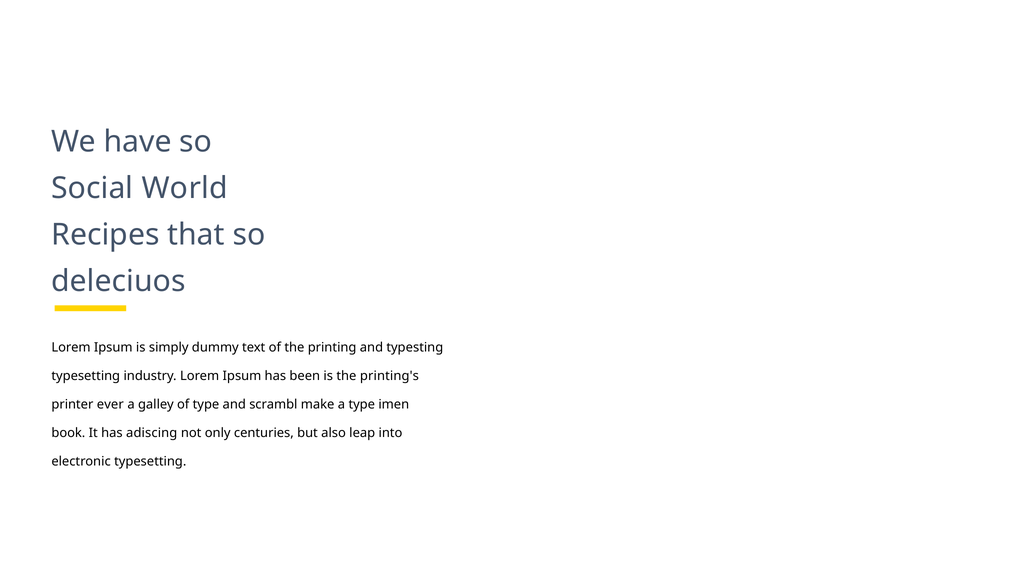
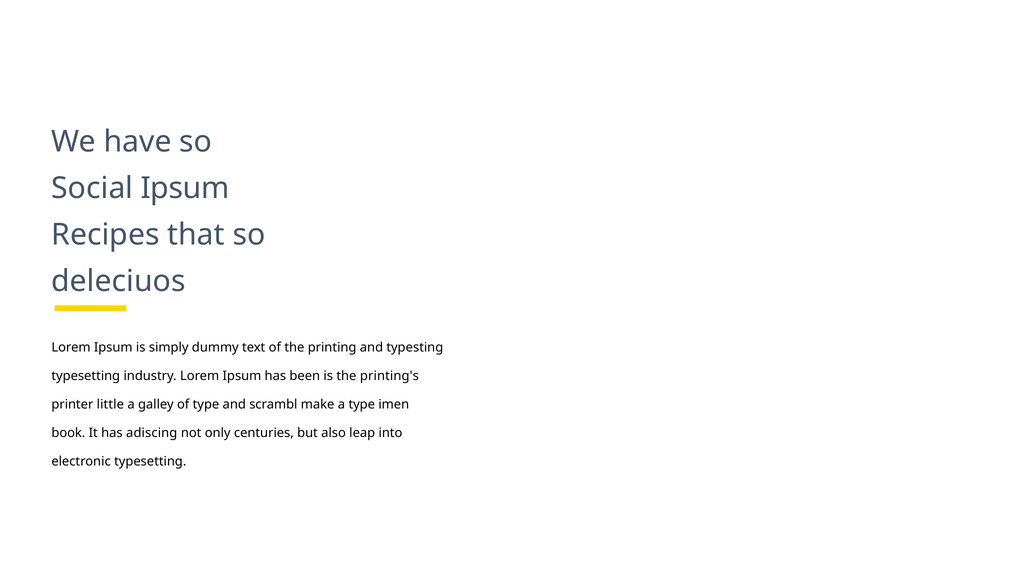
Social World: World -> Ipsum
ever: ever -> little
